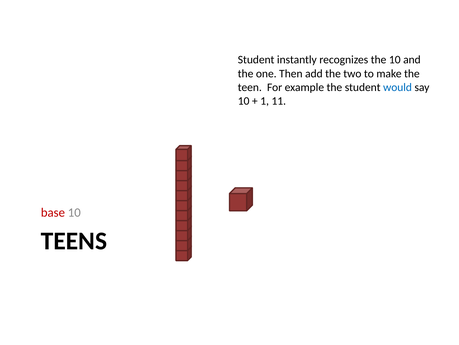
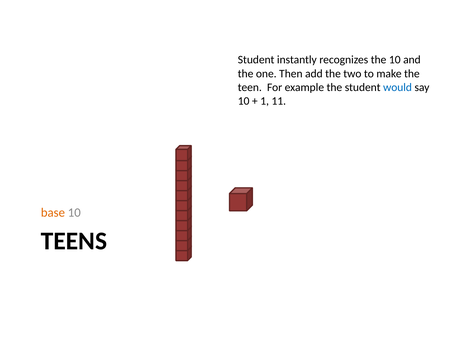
base colour: red -> orange
